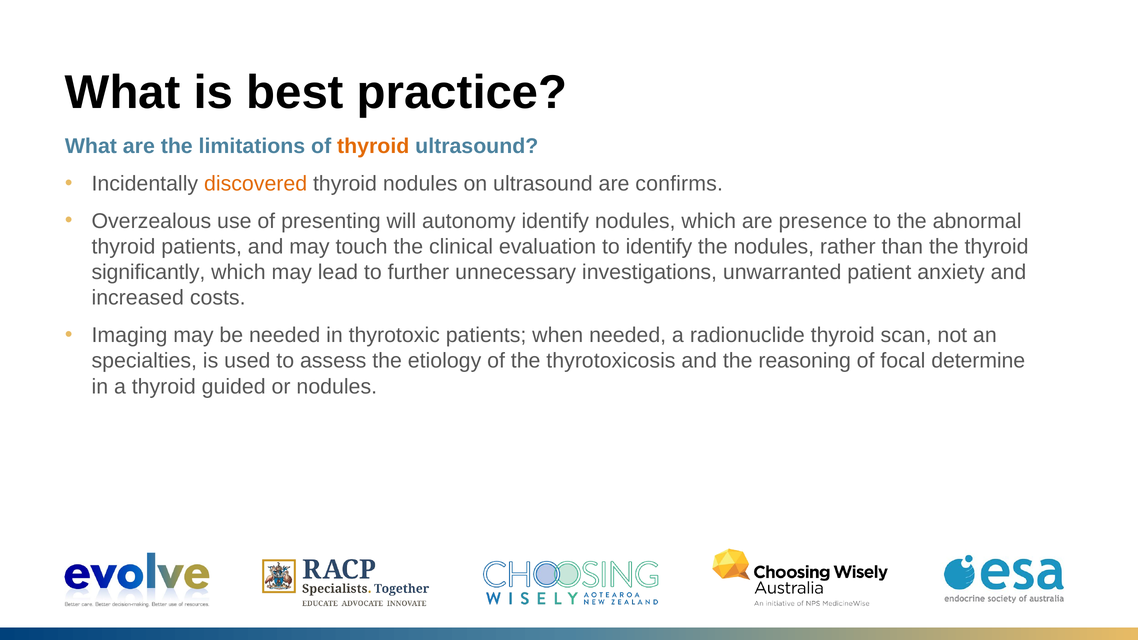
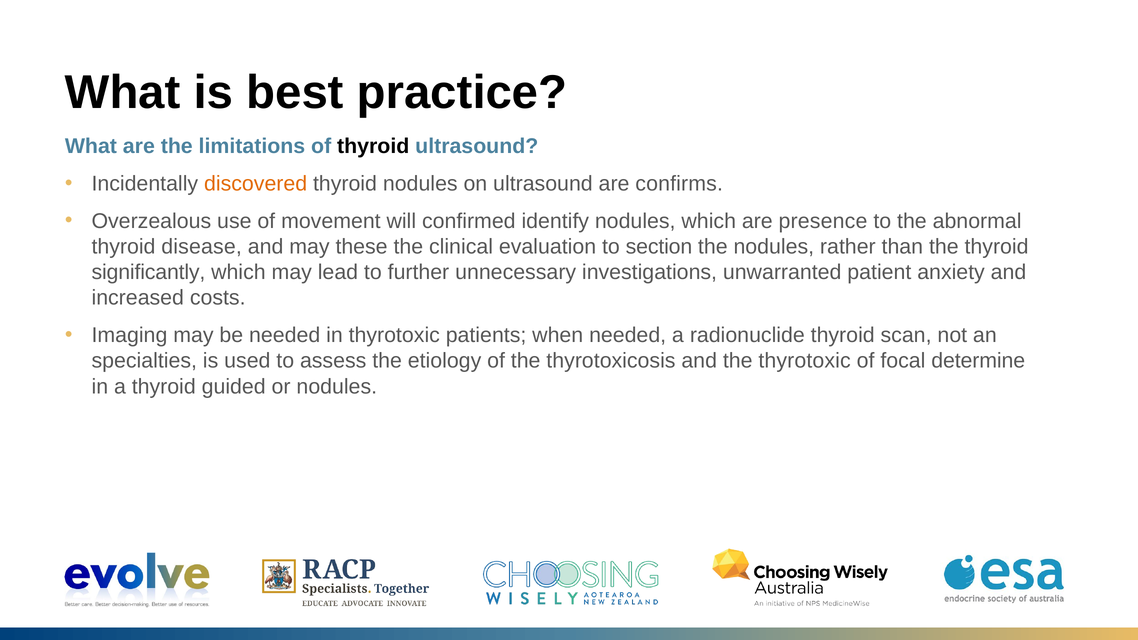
thyroid at (373, 146) colour: orange -> black
presenting: presenting -> movement
autonomy: autonomy -> confirmed
thyroid patients: patients -> disease
touch: touch -> these
to identify: identify -> section
the reasoning: reasoning -> thyrotoxic
